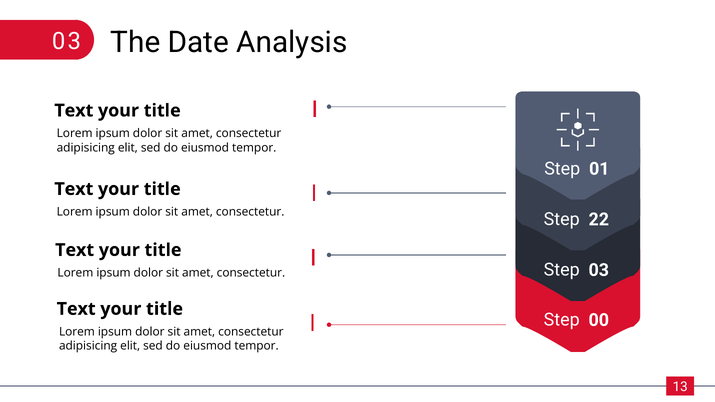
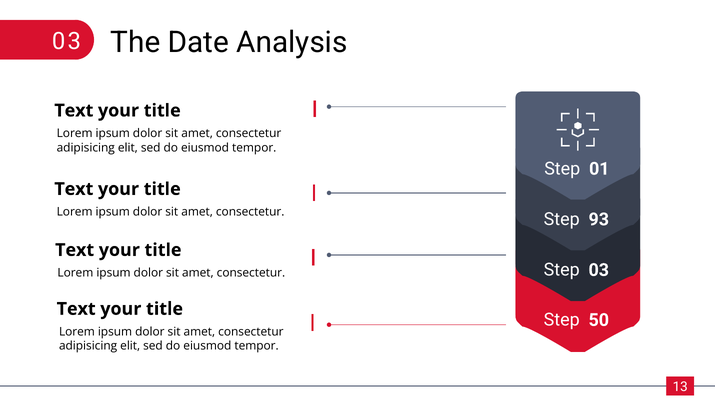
22: 22 -> 93
00: 00 -> 50
